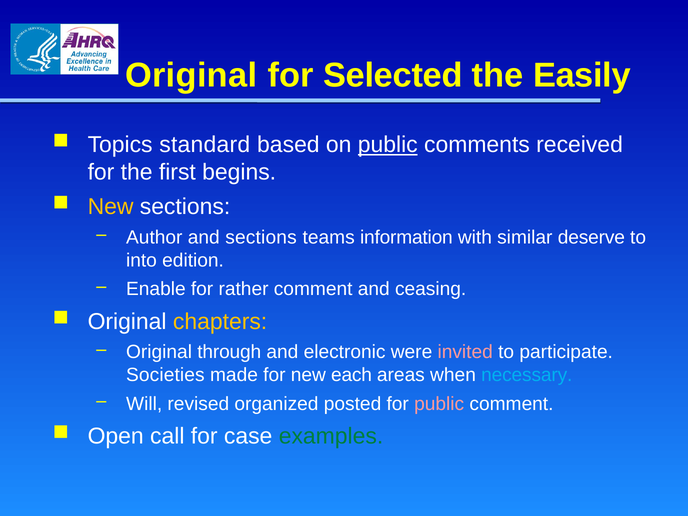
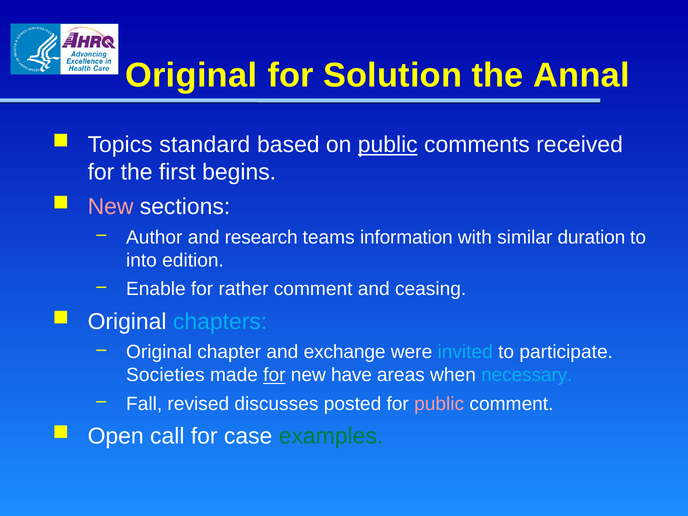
Selected: Selected -> Solution
Easily: Easily -> Annal
New at (111, 207) colour: yellow -> pink
and sections: sections -> research
deserve: deserve -> duration
chapters colour: yellow -> light blue
through: through -> chapter
electronic: electronic -> exchange
invited colour: pink -> light blue
for at (274, 375) underline: none -> present
each: each -> have
Will: Will -> Fall
organized: organized -> discusses
